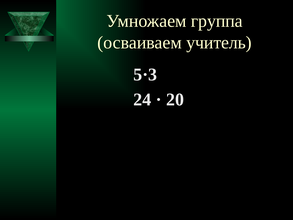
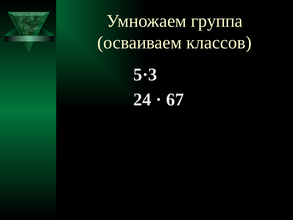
учитель: учитель -> классов
20: 20 -> 67
